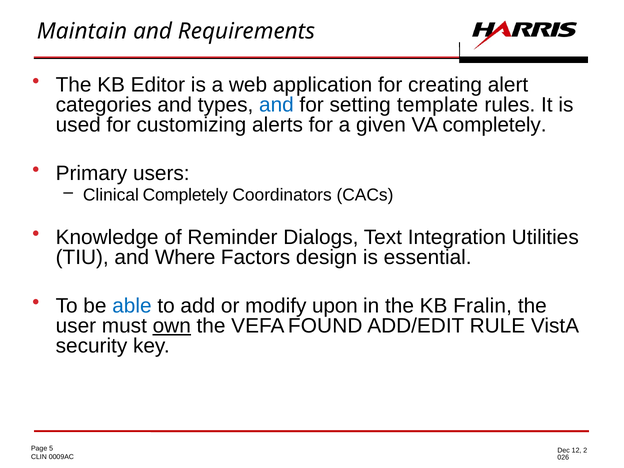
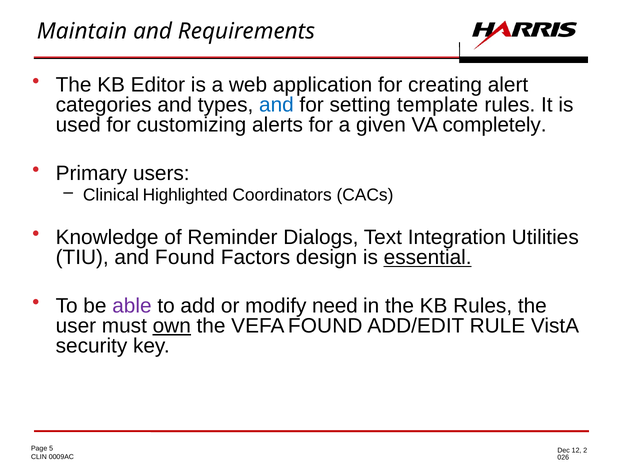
Clinical Completely: Completely -> Highlighted
and Where: Where -> Found
essential underline: none -> present
able colour: blue -> purple
upon: upon -> need
KB Fralin: Fralin -> Rules
